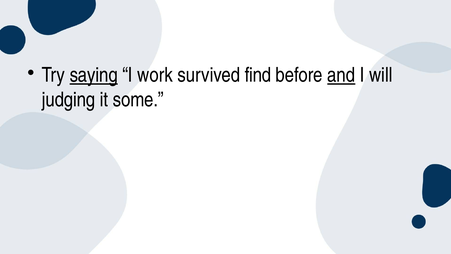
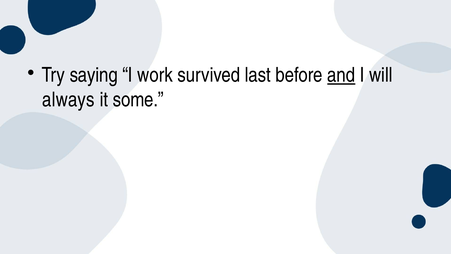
saying underline: present -> none
find: find -> last
judging: judging -> always
